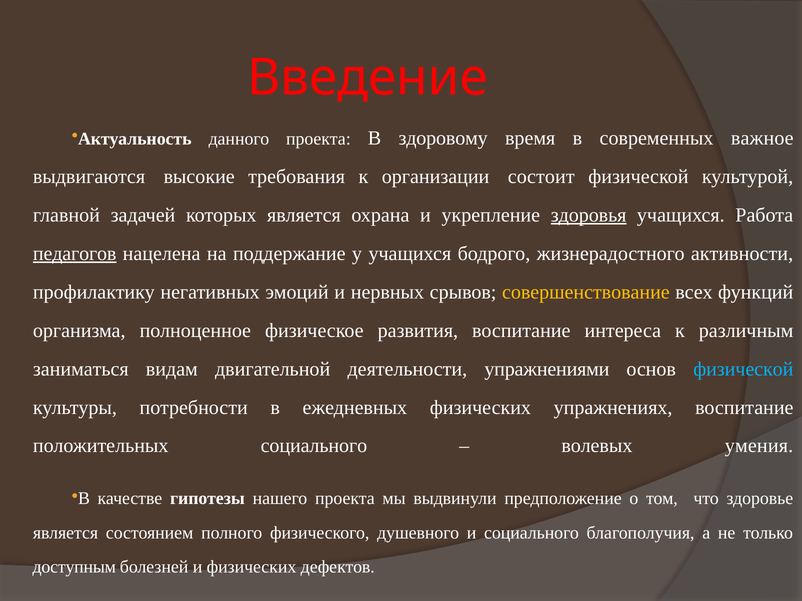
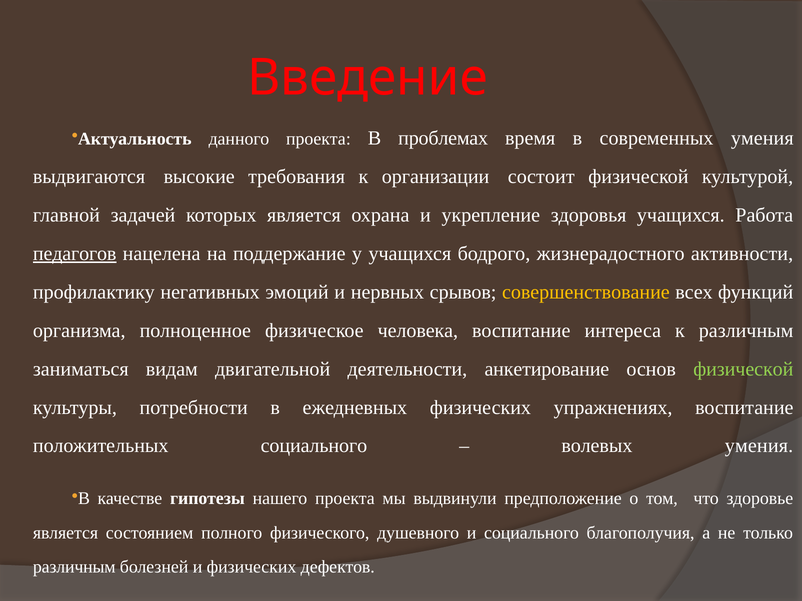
здоровому: здоровому -> проблемах
современных важное: важное -> умения
здоровья underline: present -> none
развития: развития -> человека
упражнениями: упражнениями -> анкетирование
физической at (743, 369) colour: light blue -> light green
доступным at (74, 567): доступным -> различным
